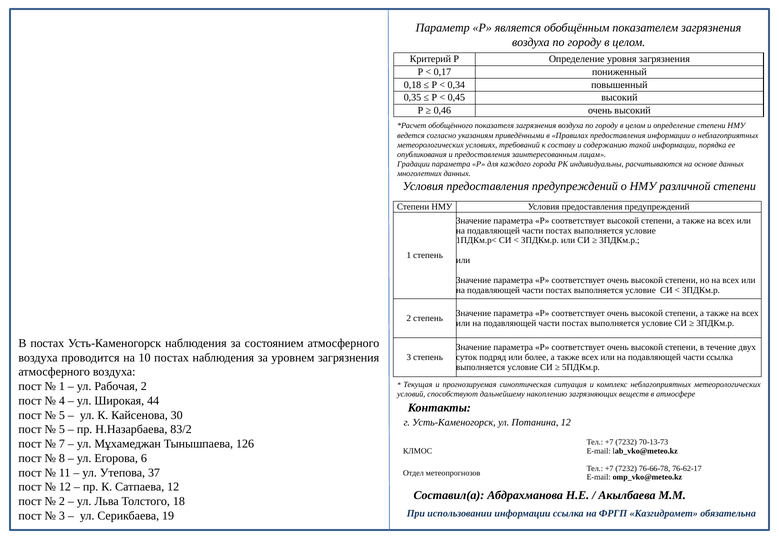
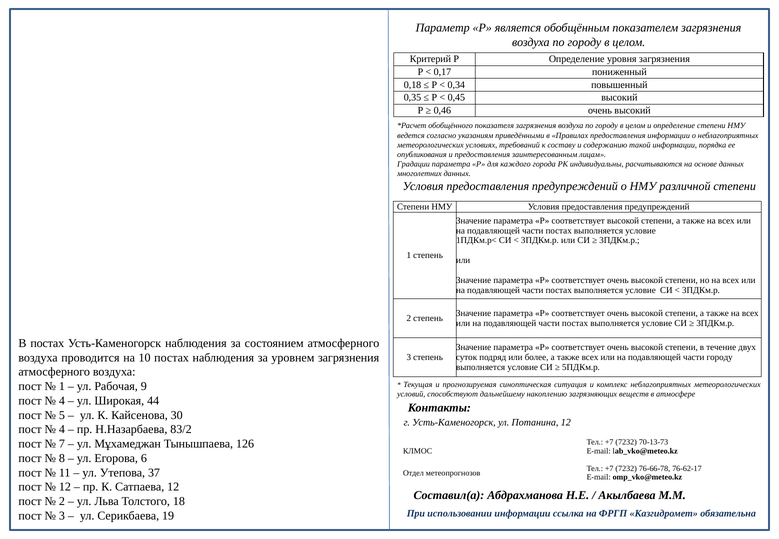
части ссылка: ссылка -> городу
Рабочая 2: 2 -> 9
5 at (62, 430): 5 -> 4
